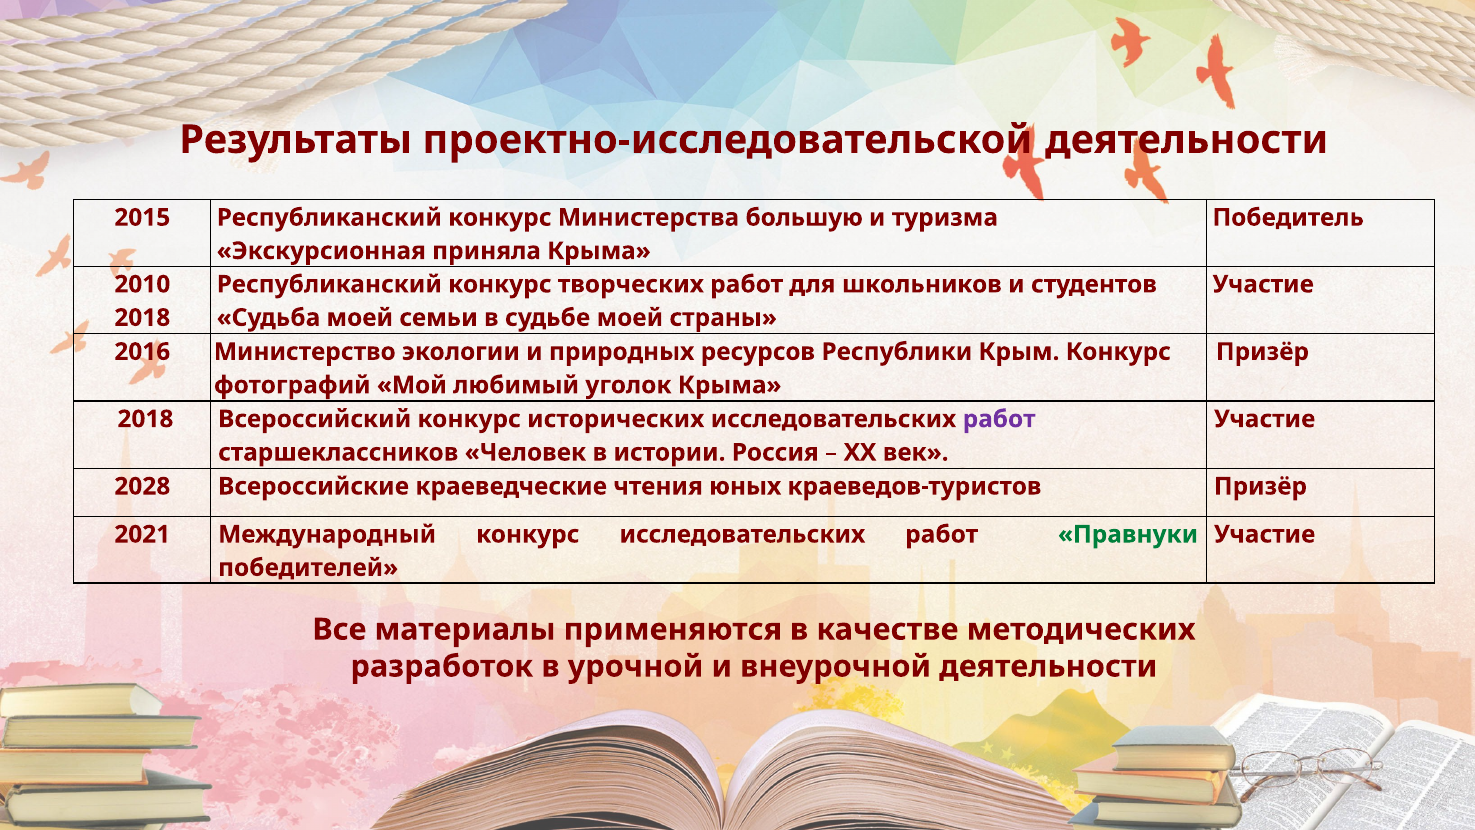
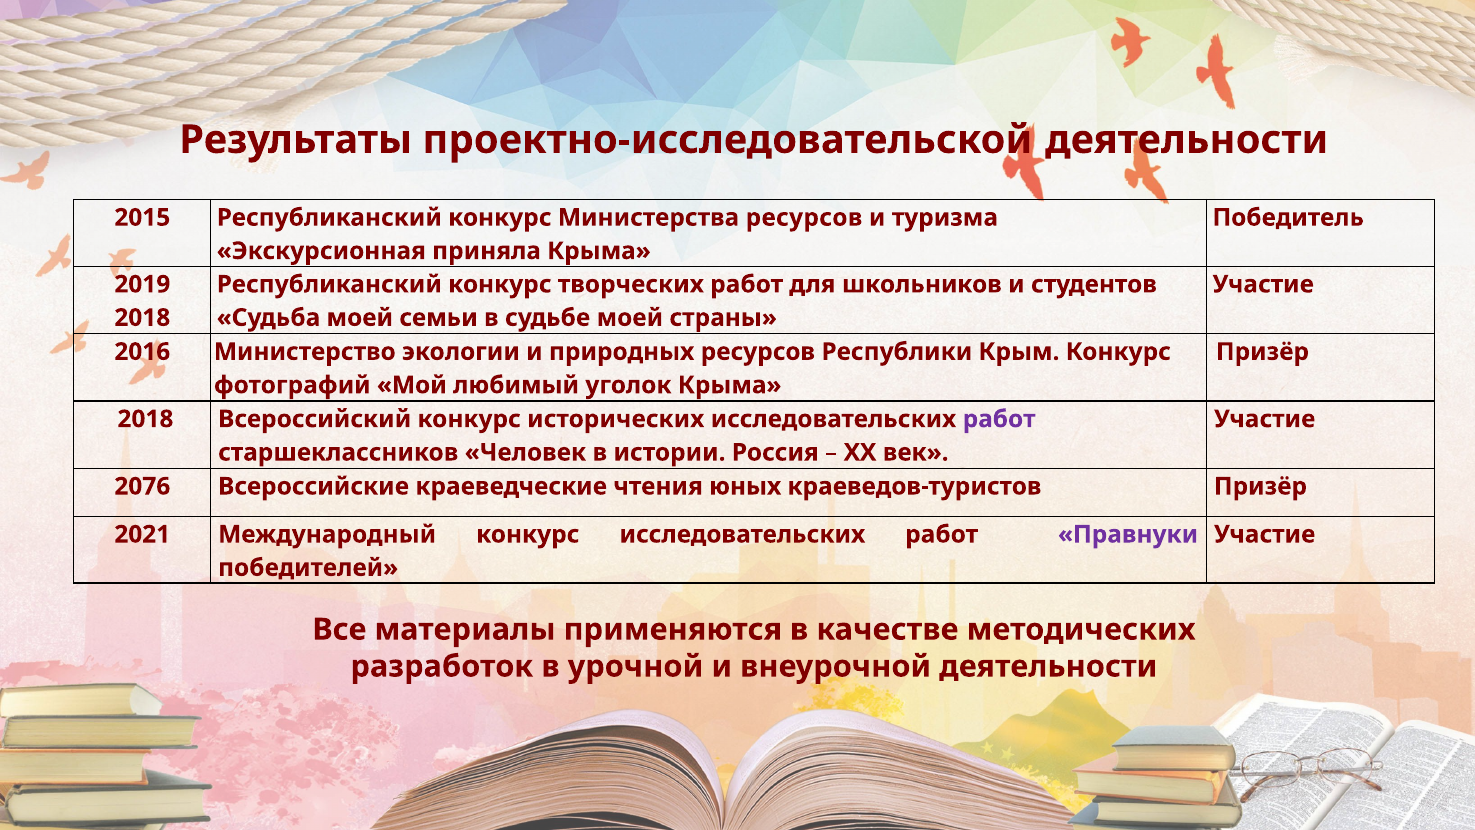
Министерства большую: большую -> ресурсов
2010: 2010 -> 2019
2028: 2028 -> 2076
Правнуки colour: green -> purple
